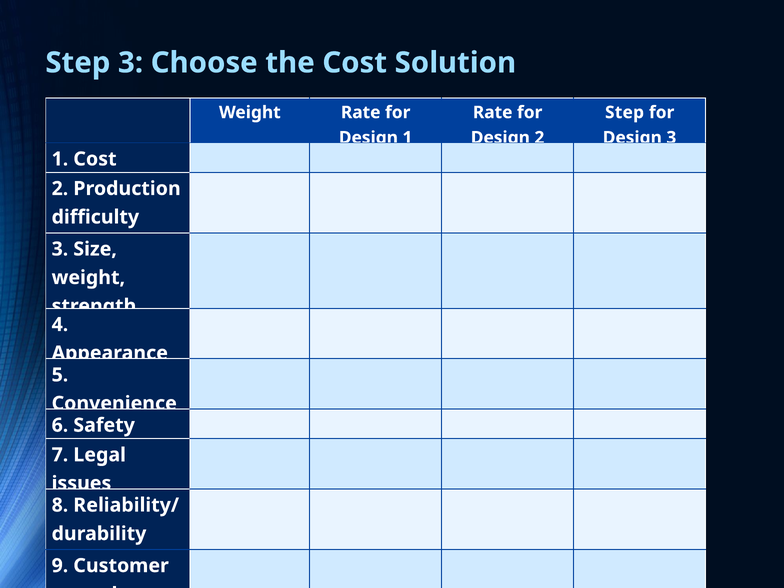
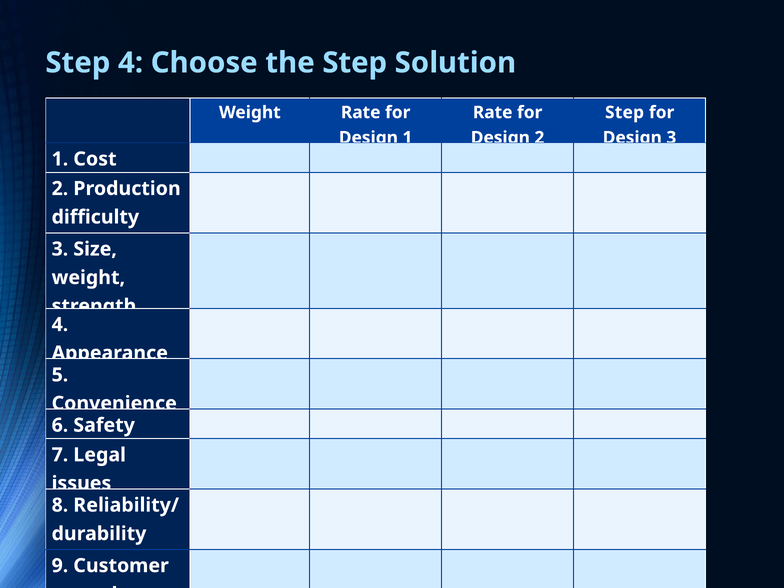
Step 3: 3 -> 4
the Cost: Cost -> Step
